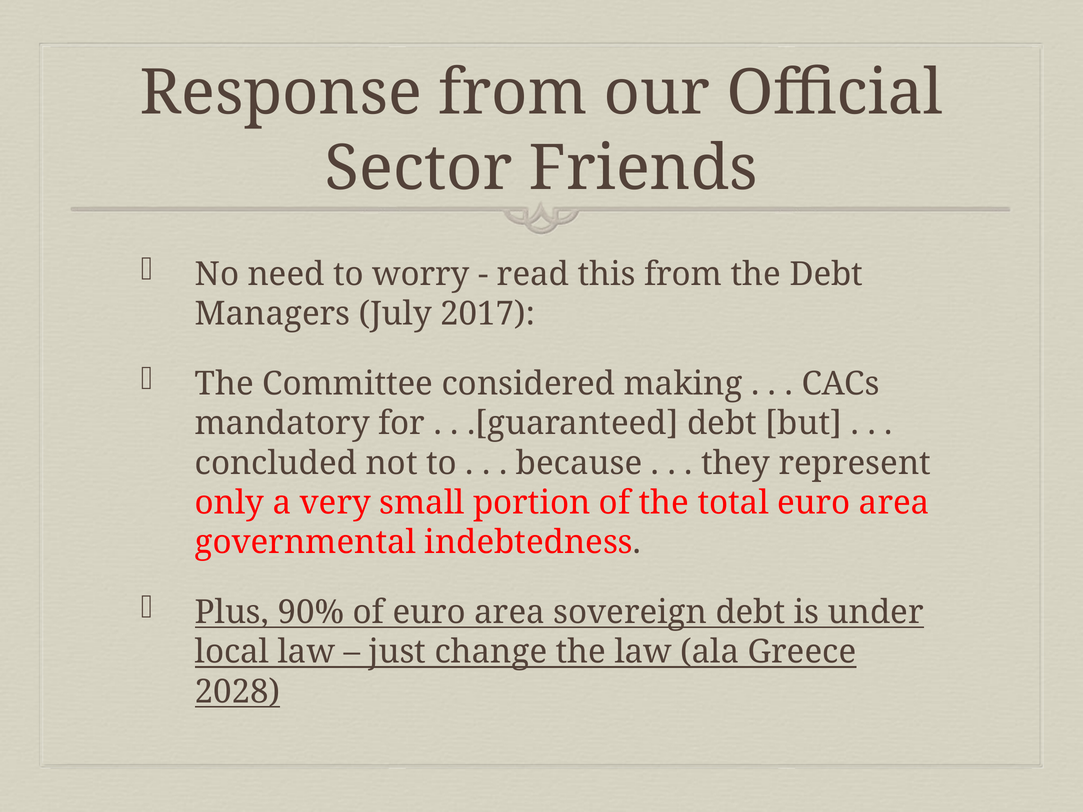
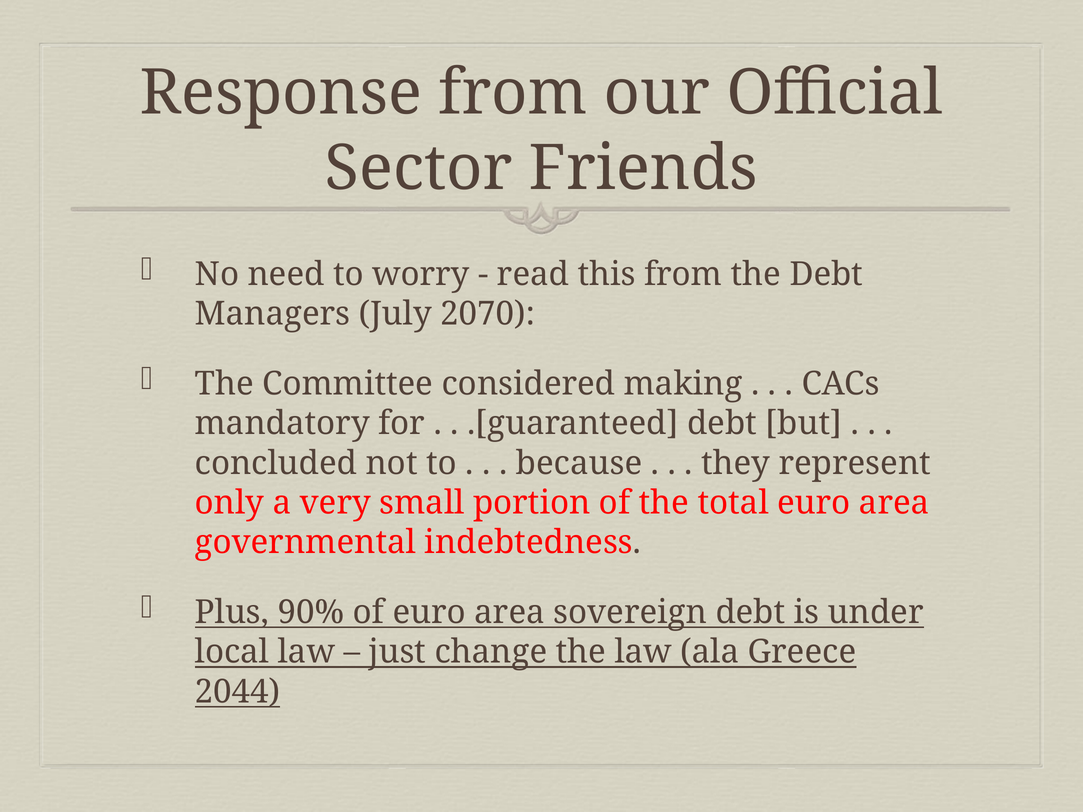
2017: 2017 -> 2070
2028: 2028 -> 2044
